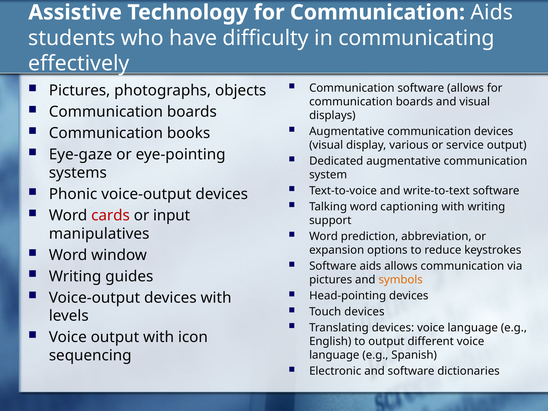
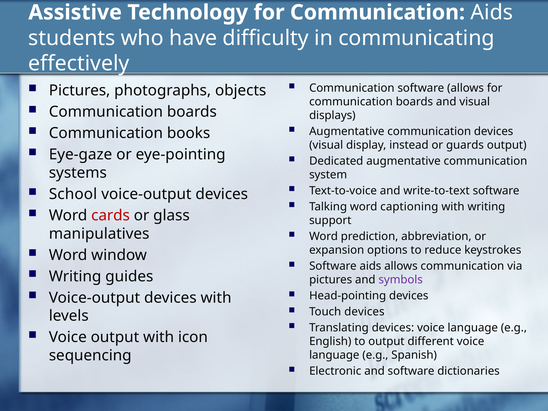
various: various -> instead
service: service -> guards
Phonic: Phonic -> School
input: input -> glass
symbols colour: orange -> purple
